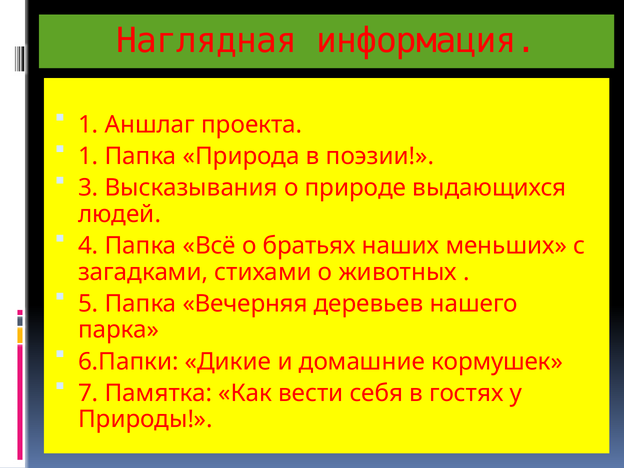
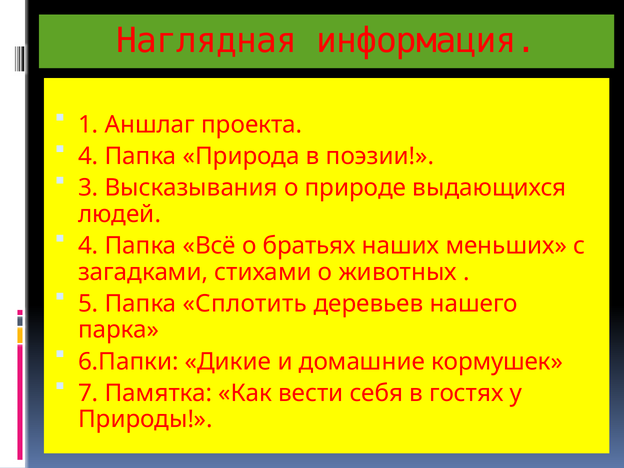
1 at (88, 156): 1 -> 4
Вечерняя: Вечерняя -> Сплотить
